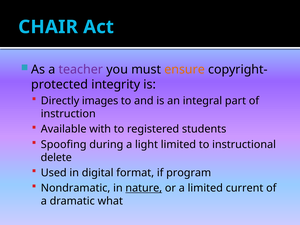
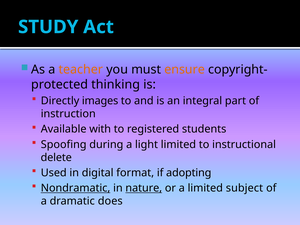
CHAIR: CHAIR -> STUDY
teacher colour: purple -> orange
integrity: integrity -> thinking
program: program -> adopting
Nondramatic underline: none -> present
current: current -> subject
what: what -> does
